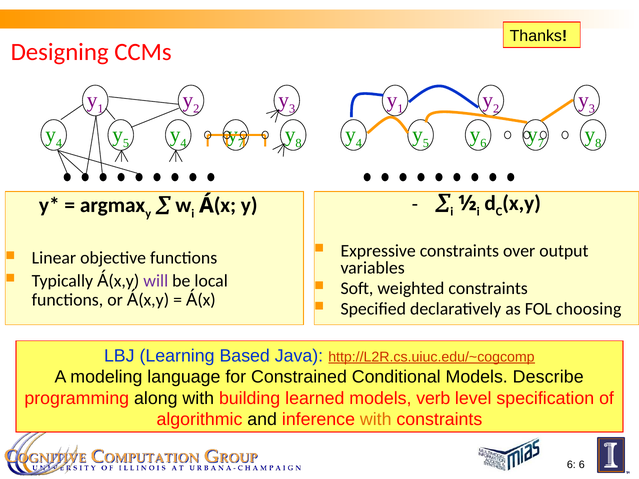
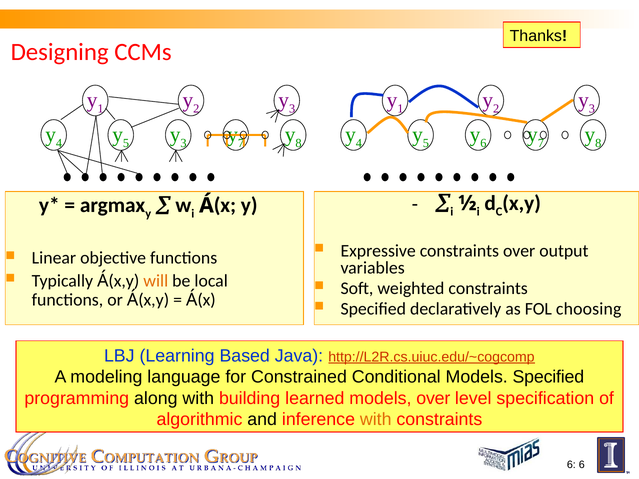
4 at (184, 143): 4 -> 3
will colour: purple -> orange
Describe at (548, 377): Describe -> Specified
models verb: verb -> over
